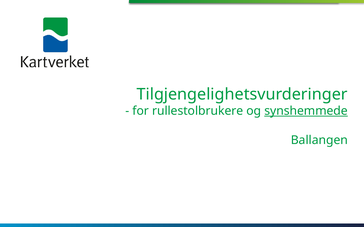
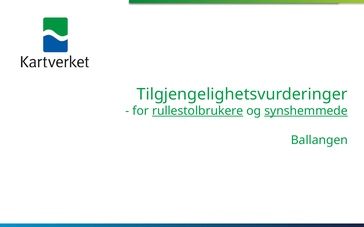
rullestolbrukere underline: none -> present
